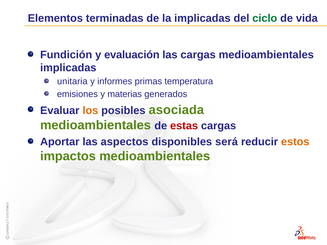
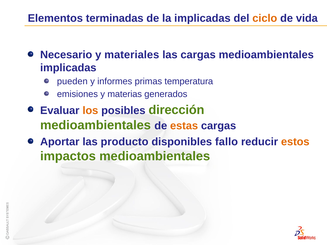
ciclo colour: green -> orange
Fundición: Fundición -> Necesario
evaluación: evaluación -> materiales
unitaria: unitaria -> pueden
asociada: asociada -> dirección
estas colour: red -> orange
aspectos: aspectos -> producto
será: será -> fallo
